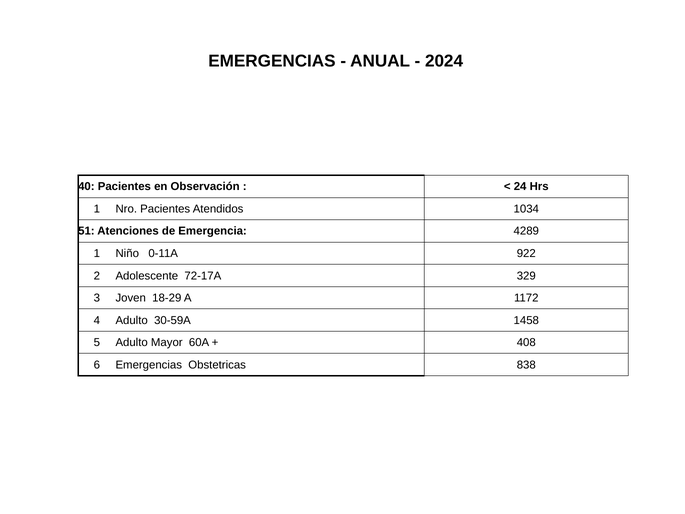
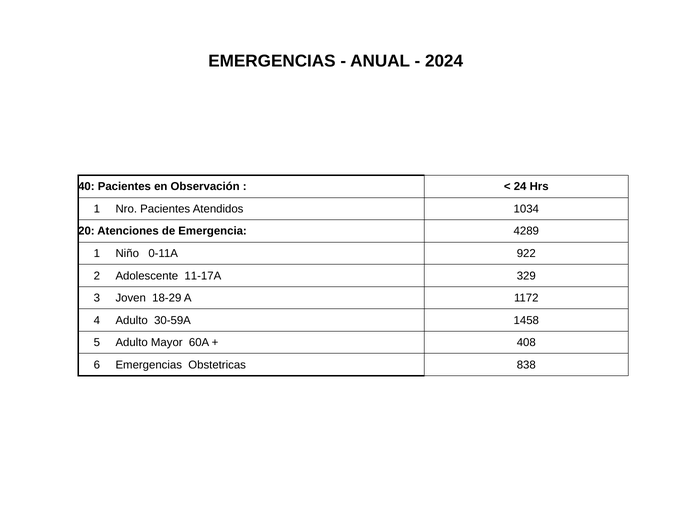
51: 51 -> 20
72-17A: 72-17A -> 11-17A
